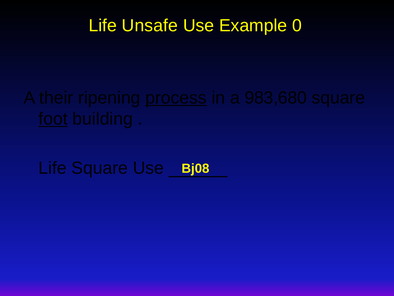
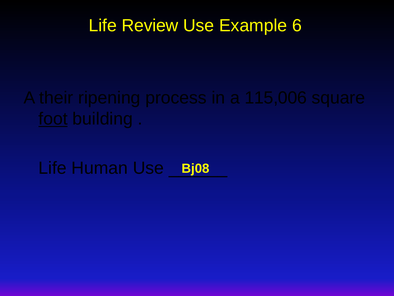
Unsafe: Unsafe -> Review
0: 0 -> 6
process underline: present -> none
983,680: 983,680 -> 115,006
Life Square: Square -> Human
